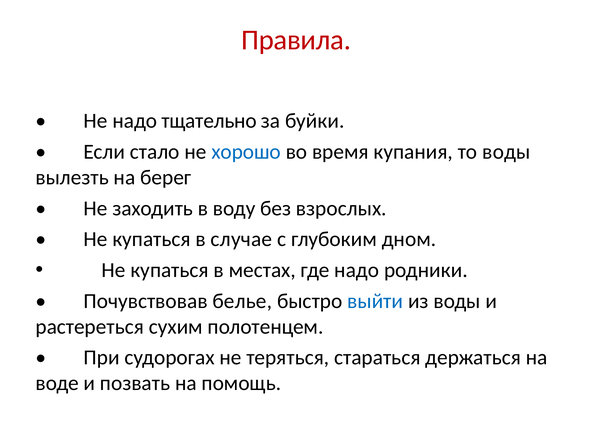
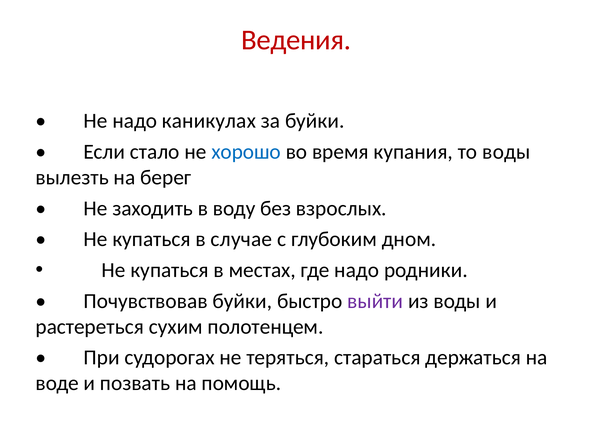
Правила: Правила -> Ведения
тщательно: тщательно -> каникулах
Почувствовав белье: белье -> буйки
выйти colour: blue -> purple
